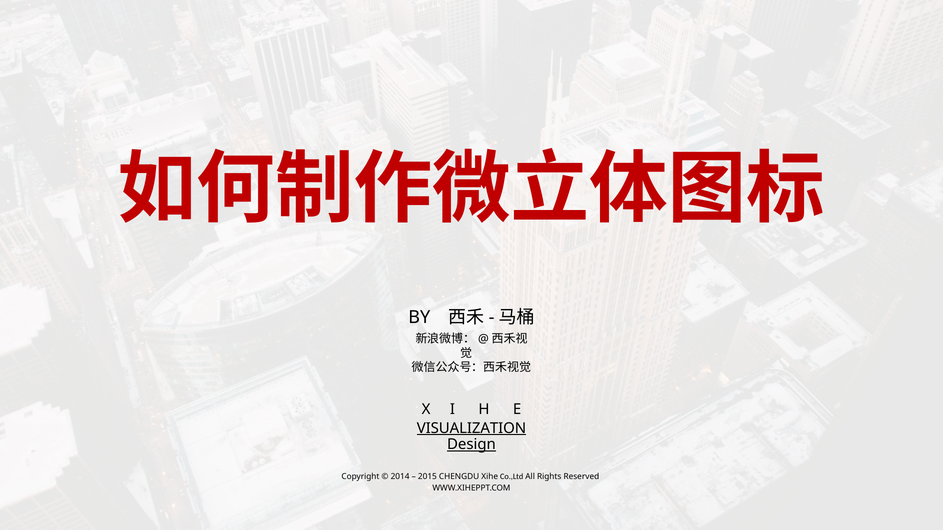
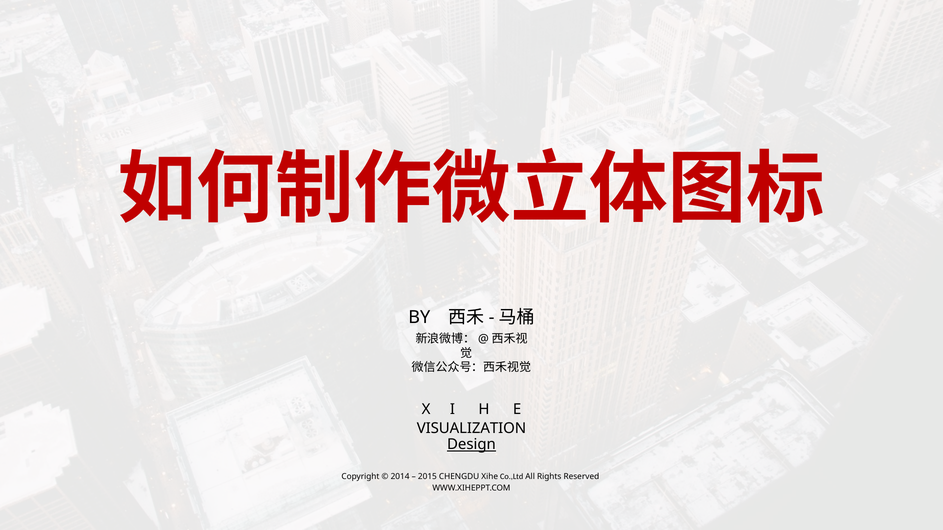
VISUALIZATION underline: present -> none
